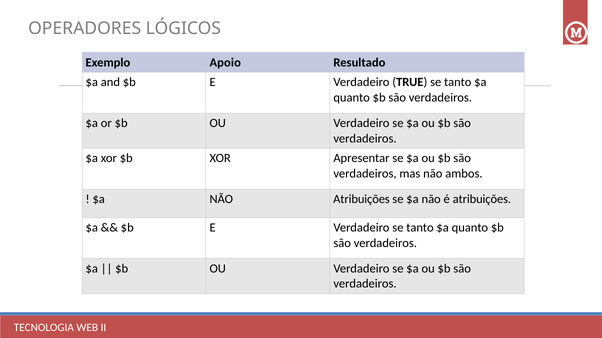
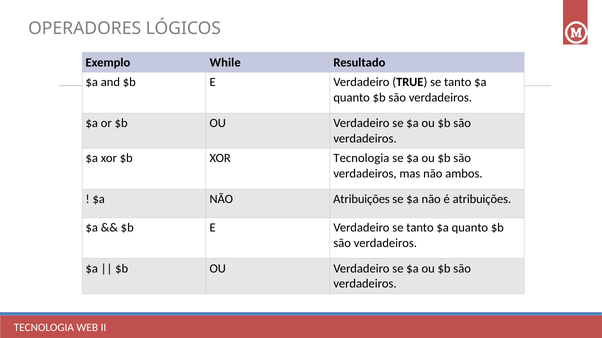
Apoio: Apoio -> While
XOR Apresentar: Apresentar -> Tecnologia
